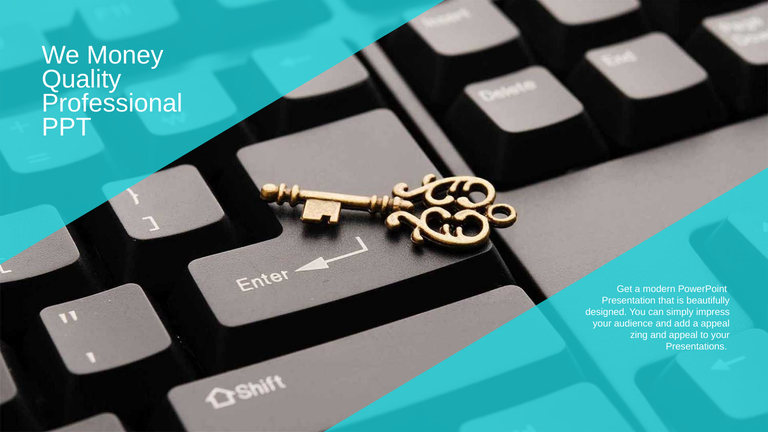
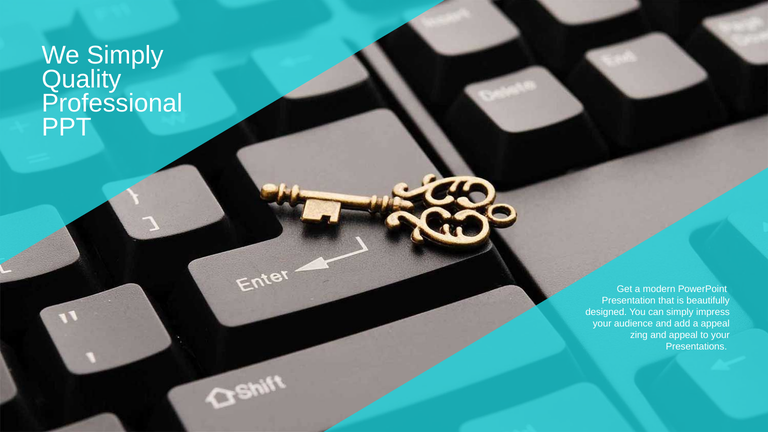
We Money: Money -> Simply
